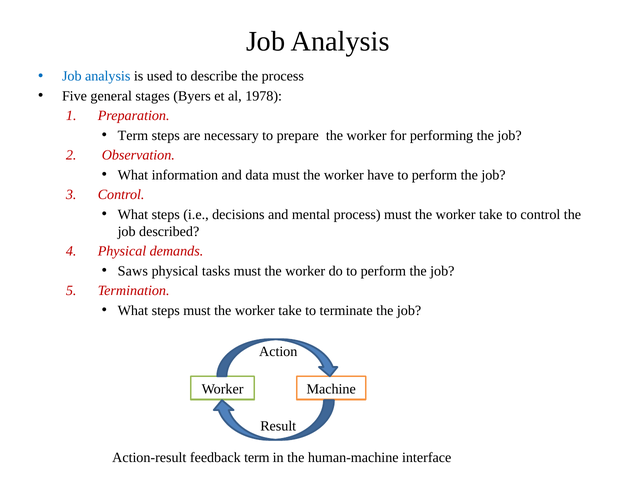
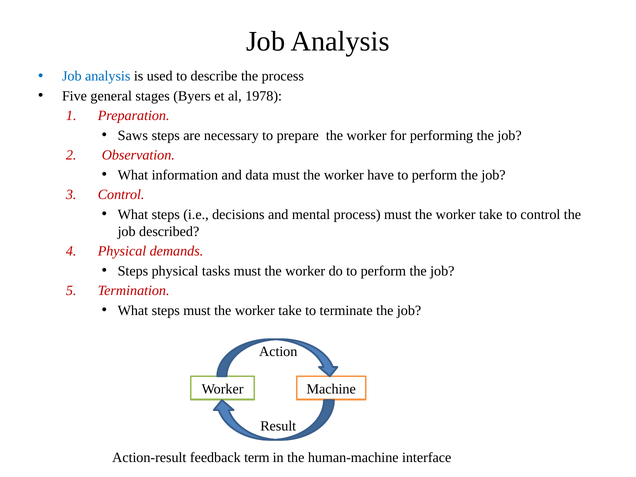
Term at (133, 135): Term -> Saws
Saws at (133, 271): Saws -> Steps
